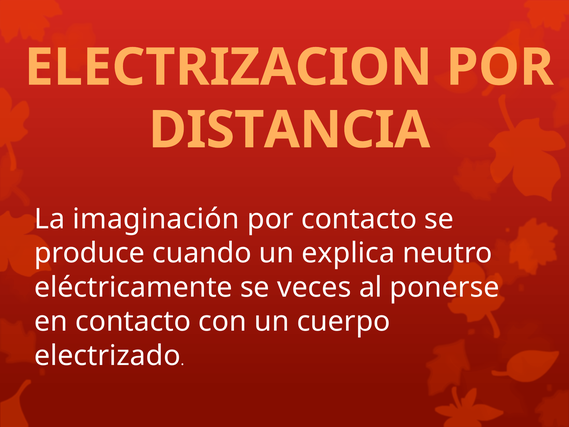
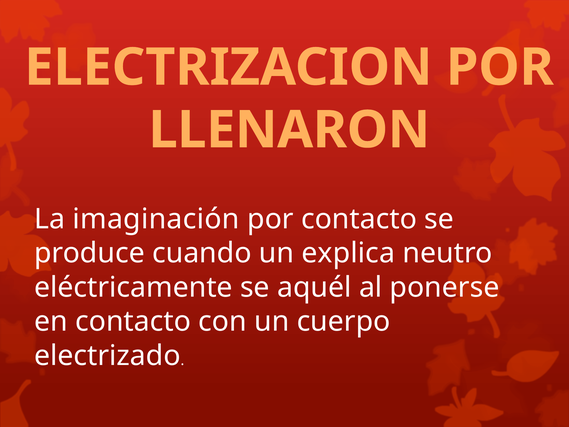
DISTANCIA: DISTANCIA -> LLENARON
veces: veces -> aquél
